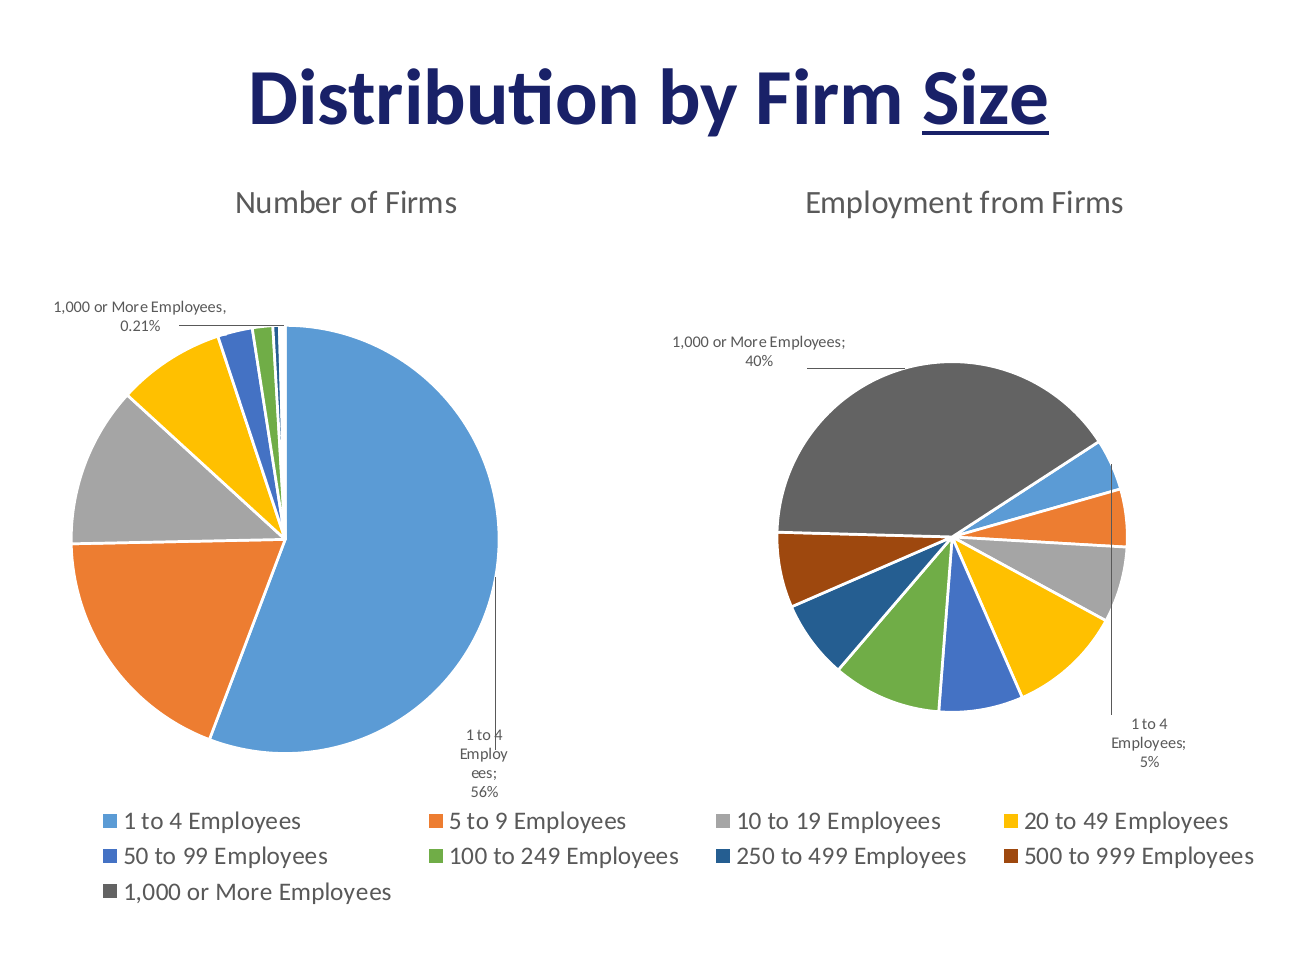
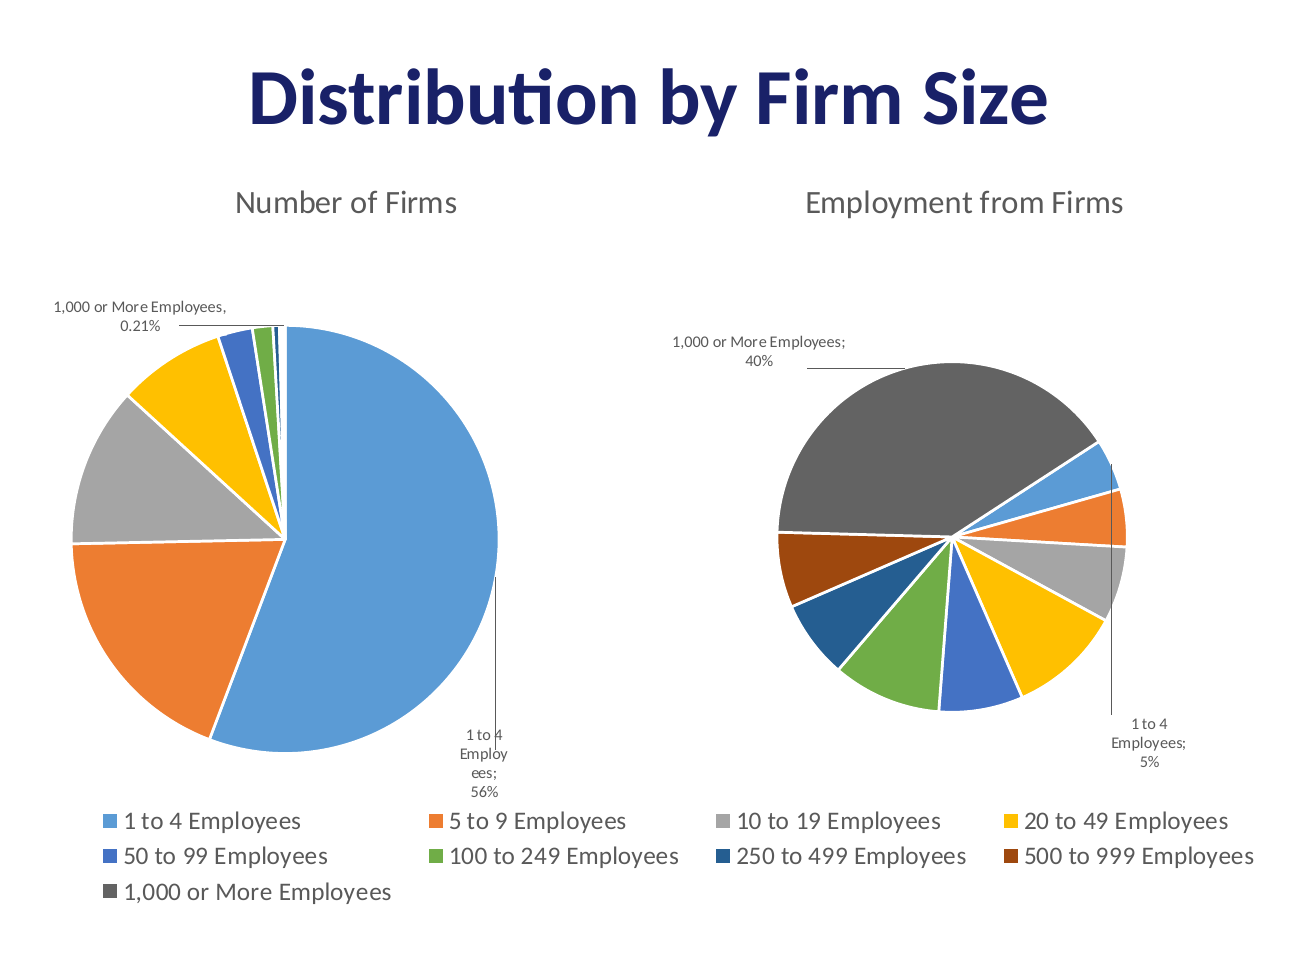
Size underline: present -> none
